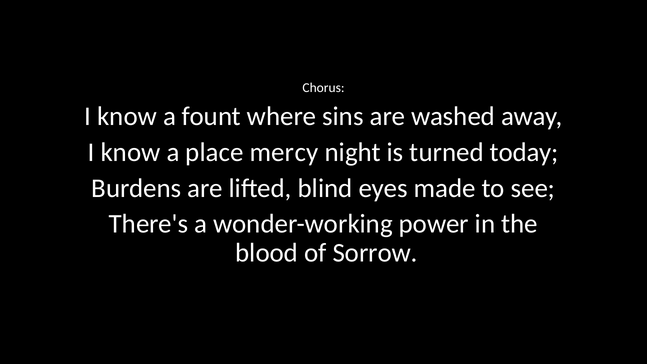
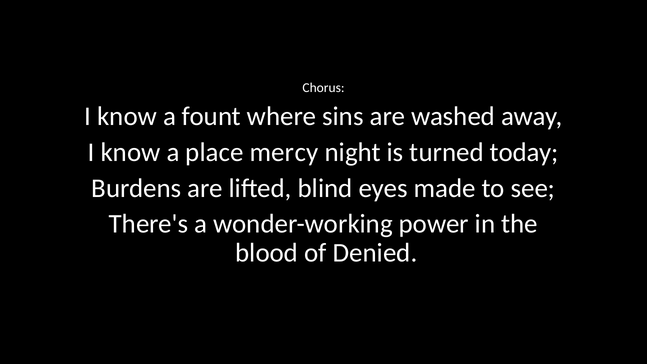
Sorrow: Sorrow -> Denied
